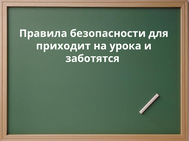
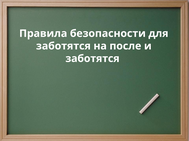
приходит at (63, 46): приходит -> заботятся
урока: урока -> после
